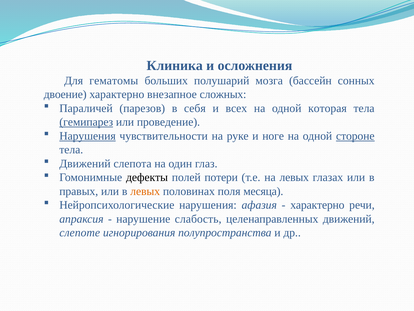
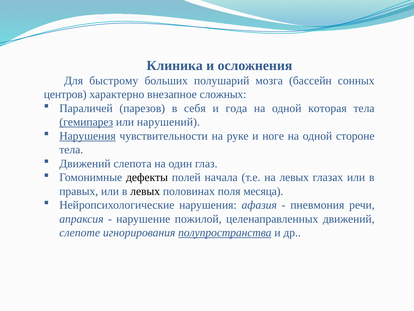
гематомы: гематомы -> быстрому
двоение: двоение -> центров
всех: всех -> года
проведение: проведение -> нарушений
стороне underline: present -> none
потери: потери -> начала
левых at (145, 191) colour: orange -> black
характерно at (317, 205): характерно -> пневмония
слабость: слабость -> пожилой
полупространства underline: none -> present
